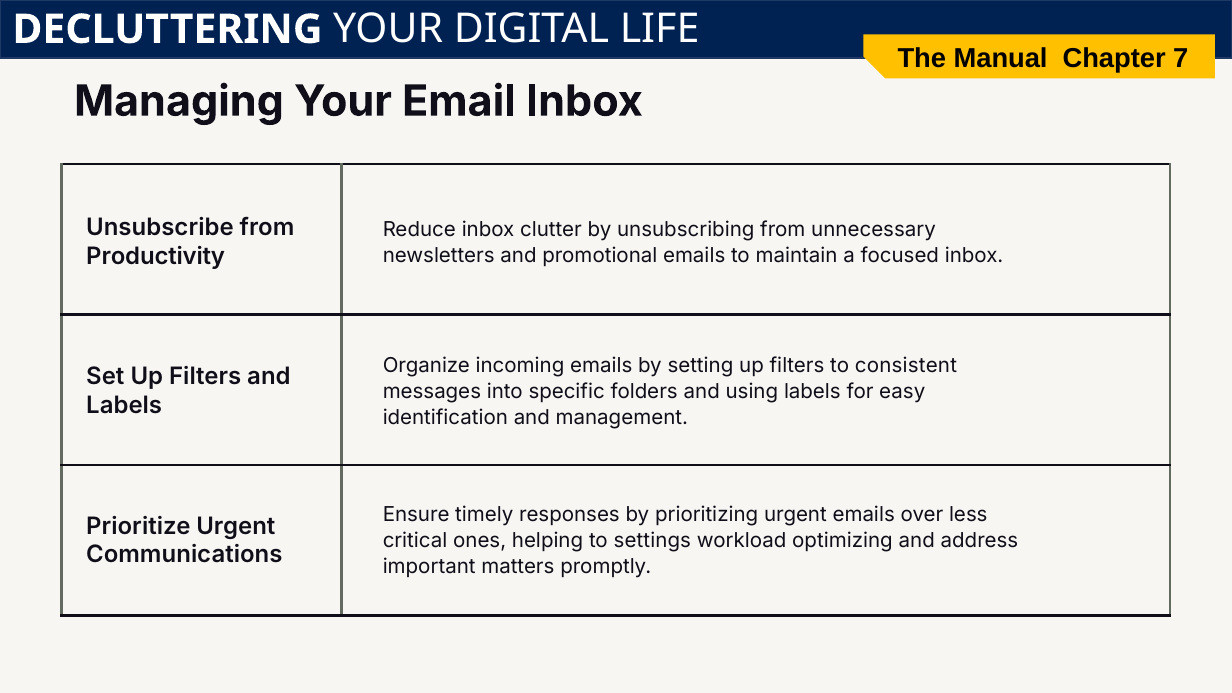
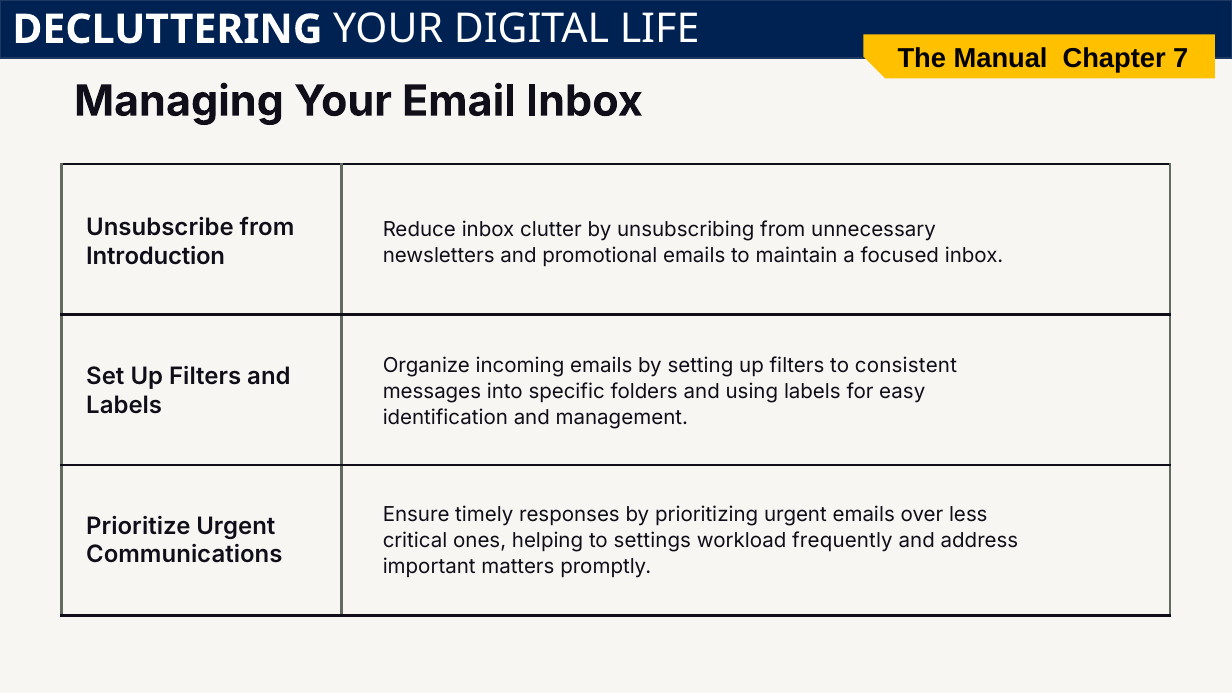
Productivity: Productivity -> Introduction
optimizing: optimizing -> frequently
